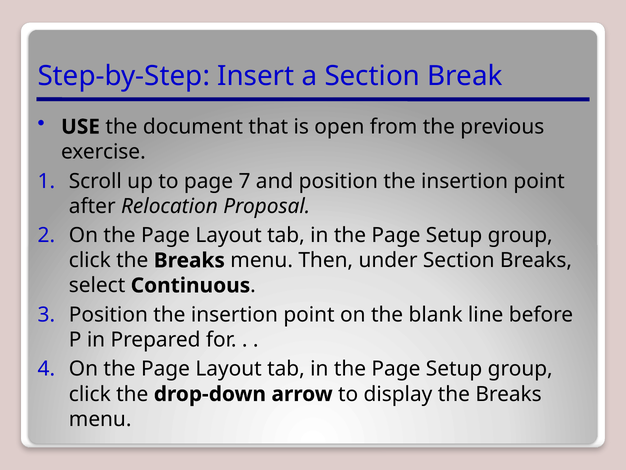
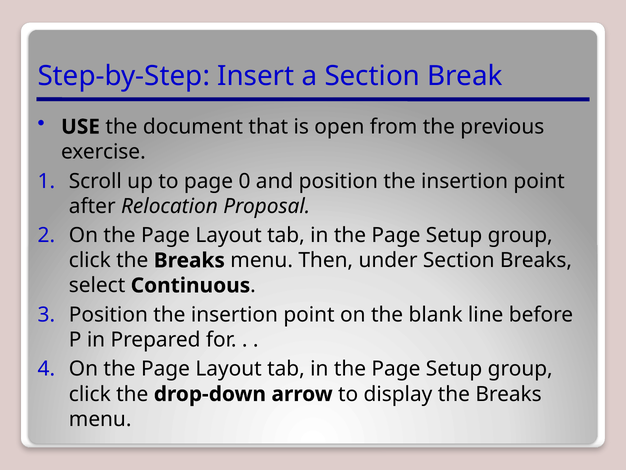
7: 7 -> 0
